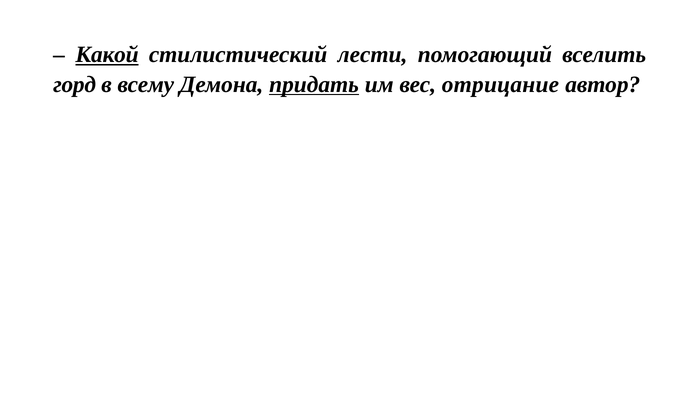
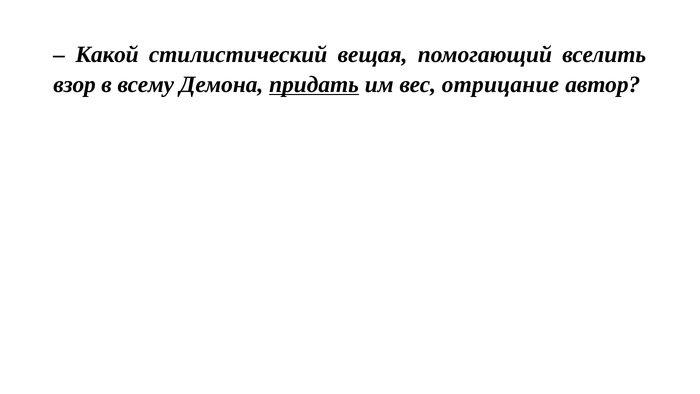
Какой underline: present -> none
лести: лести -> вещая
горд: горд -> взор
